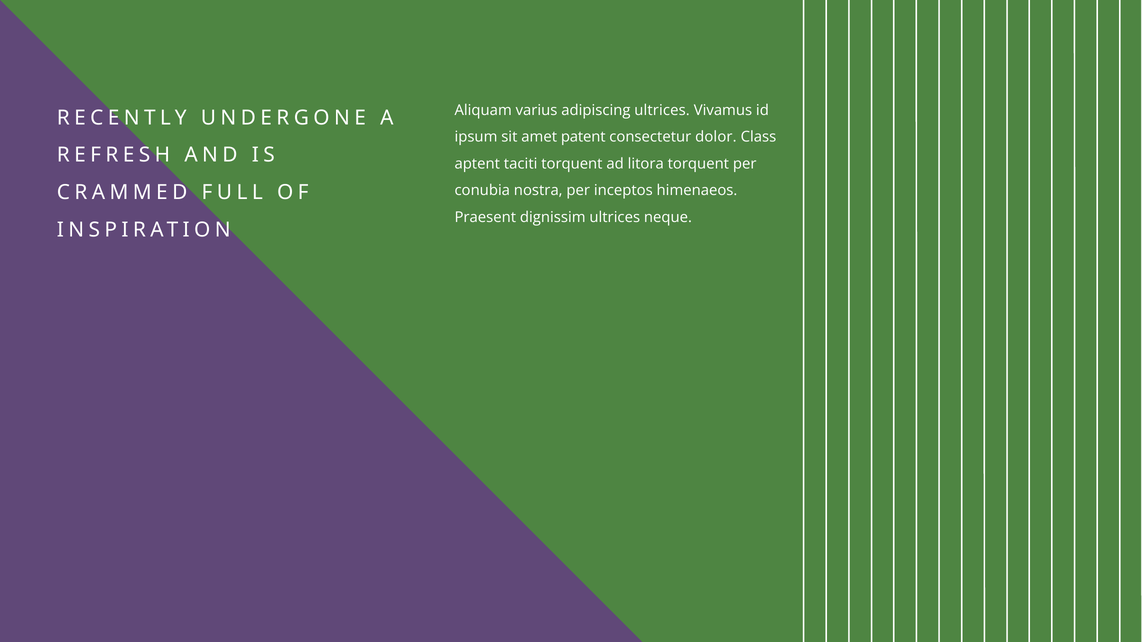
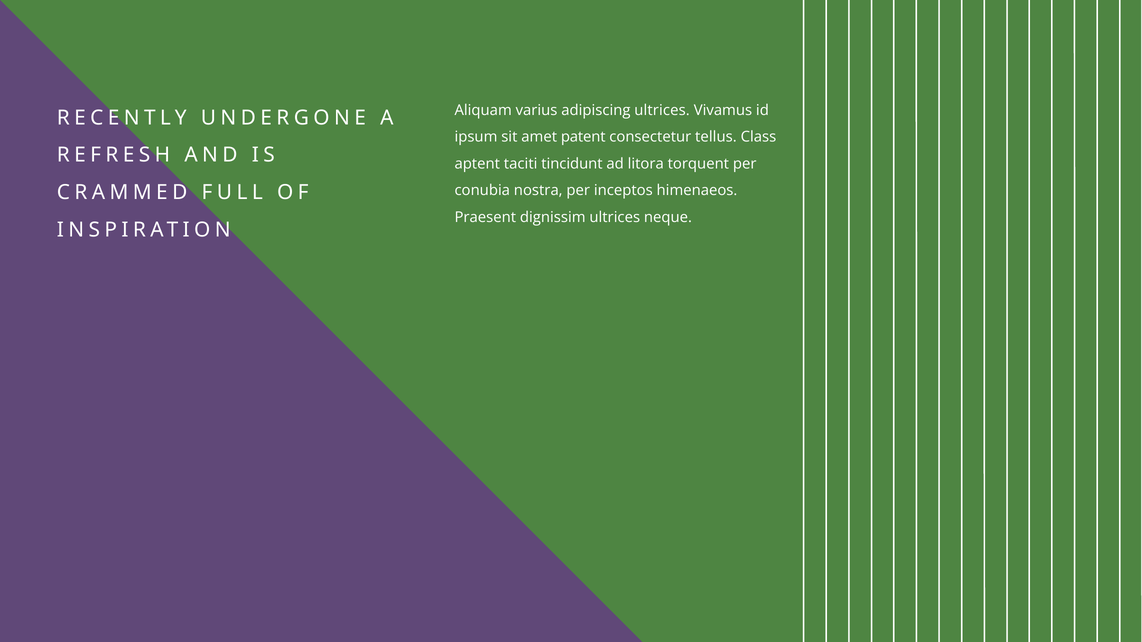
dolor: dolor -> tellus
taciti torquent: torquent -> tincidunt
